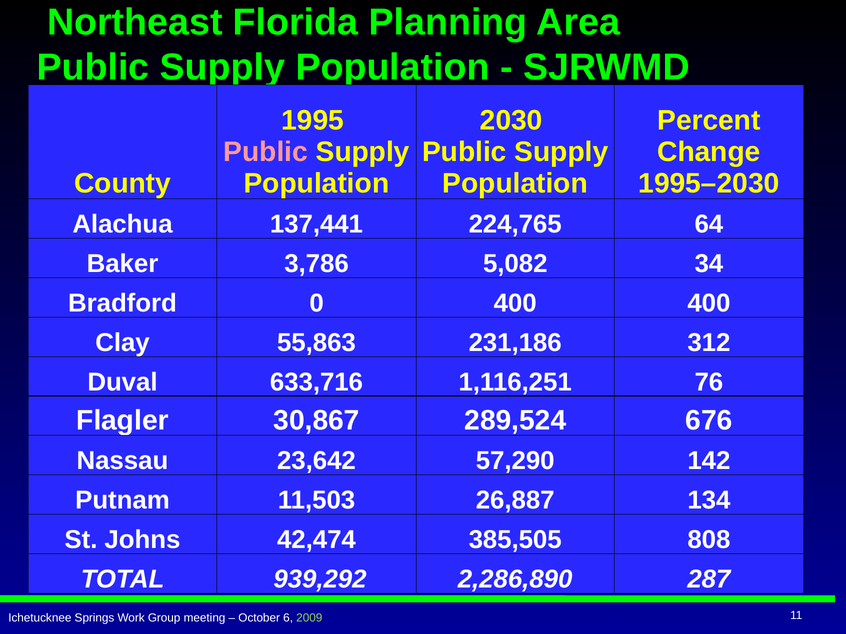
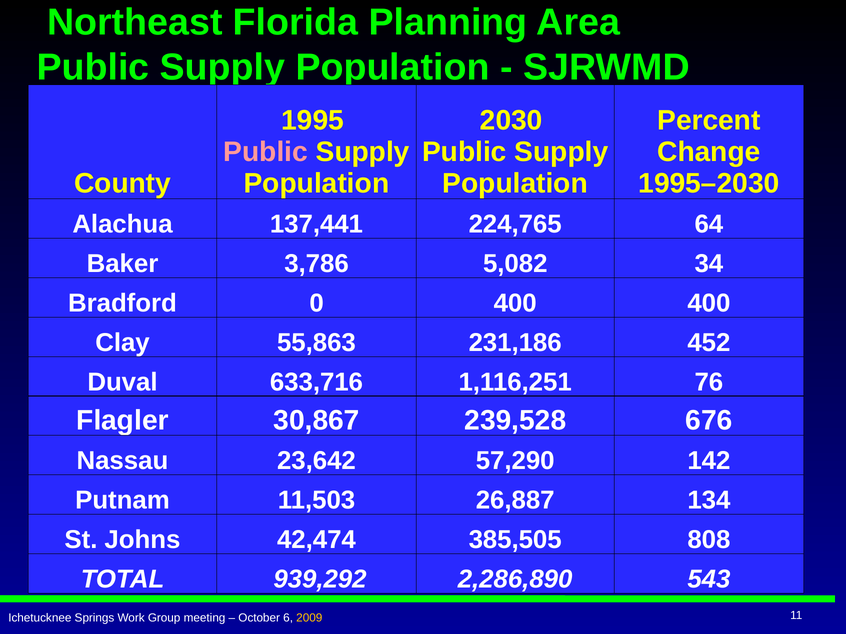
312: 312 -> 452
289,524: 289,524 -> 239,528
287: 287 -> 543
2009 colour: light green -> yellow
